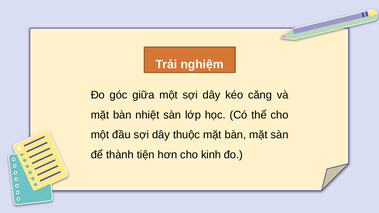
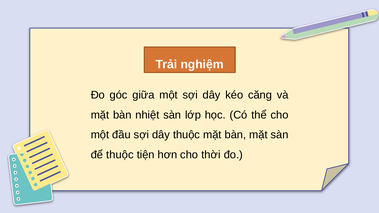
để thành: thành -> thuộc
kinh: kinh -> thời
